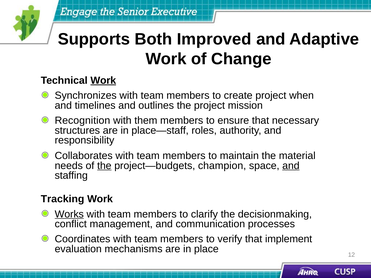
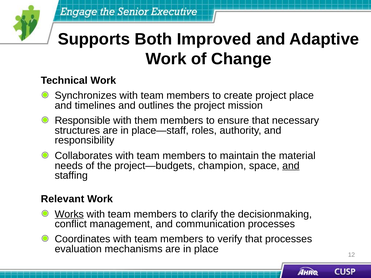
Work at (103, 81) underline: present -> none
project when: when -> place
Recognition: Recognition -> Responsible
the at (104, 166) underline: present -> none
Tracking: Tracking -> Relevant
that implement: implement -> processes
